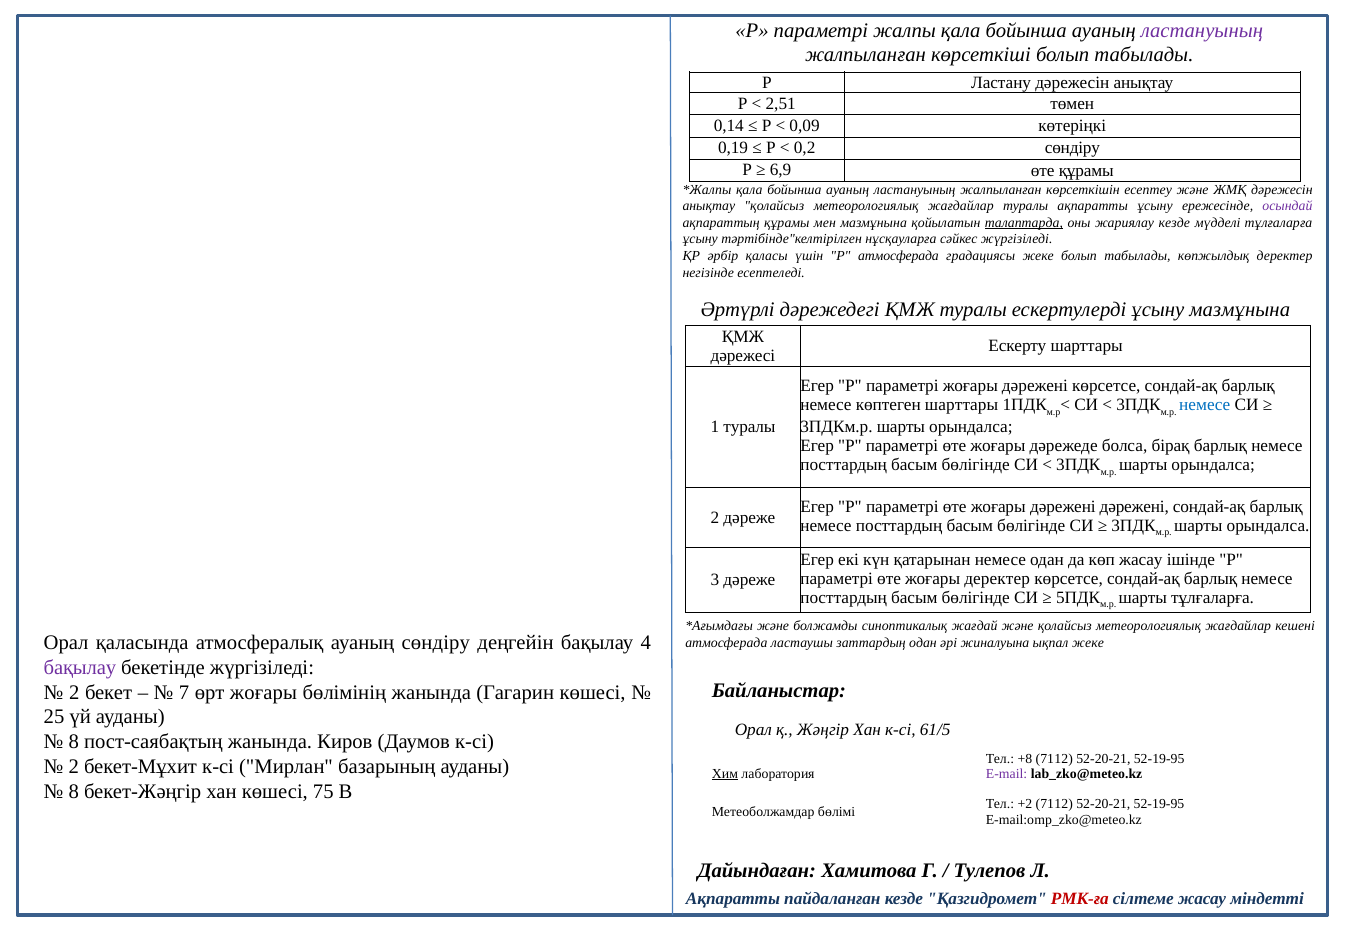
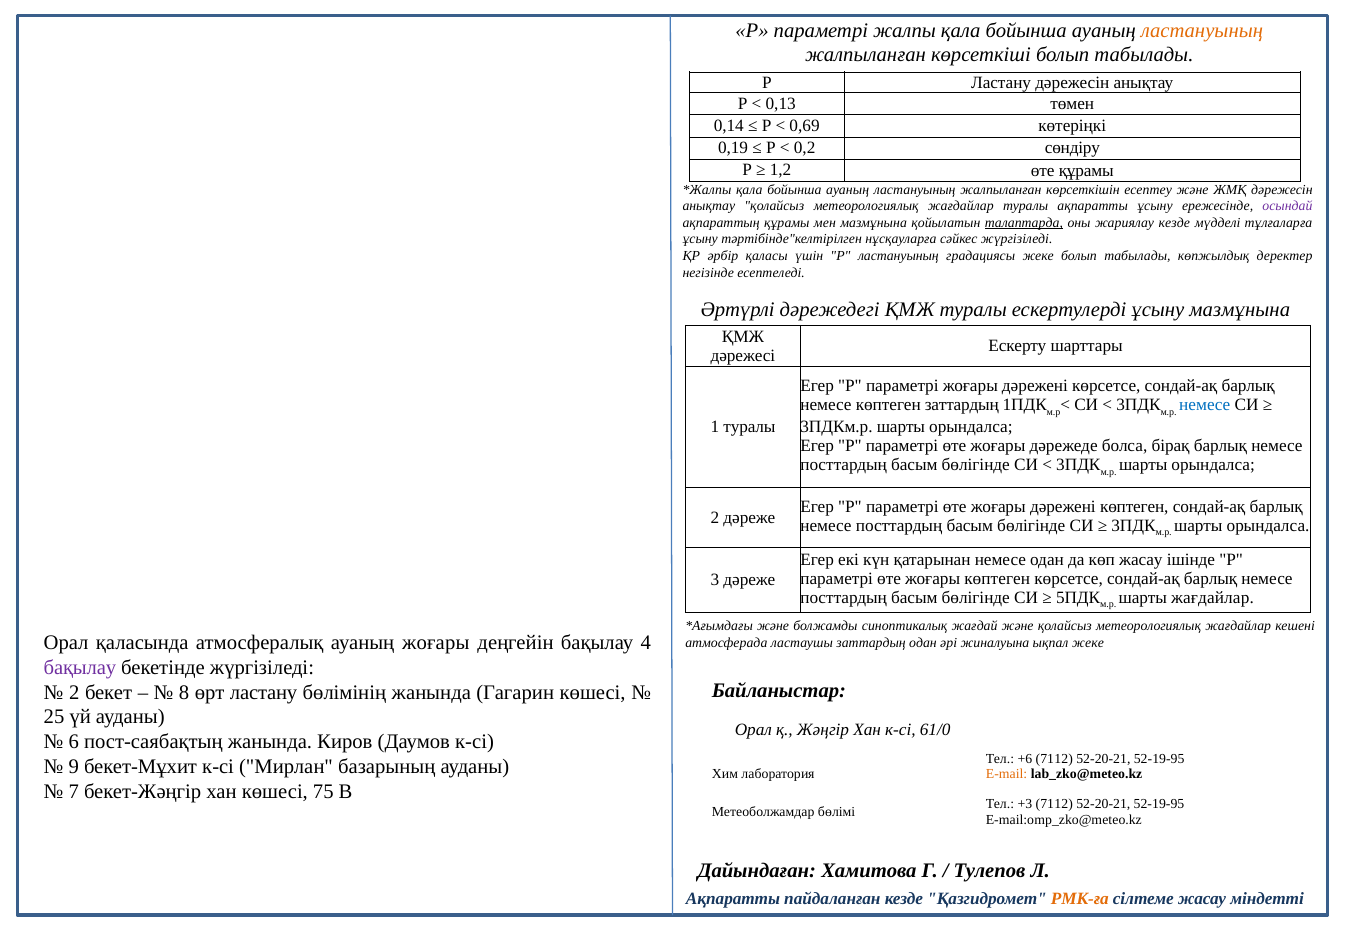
ластануының at (1202, 30) colour: purple -> orange
2,51: 2,51 -> 0,13
0,09: 0,09 -> 0,69
6,9: 6,9 -> 1,2
Р атмосферада: атмосферада -> ластануының
көптеген шарттары: шарттары -> заттардың
дәрежені дәрежені: дәрежені -> көптеген
жоғары деректер: деректер -> көптеген
шарты тұлғаларға: тұлғаларға -> жағдайлар
ауаның сөндіру: сөндіру -> жоғары
7: 7 -> 8
өрт жоғары: жоғары -> ластану
61/5: 61/5 -> 61/0
8 at (74, 742): 8 -> 6
+8: +8 -> +6
2 at (74, 767): 2 -> 9
Хим underline: present -> none
E-mail colour: purple -> orange
8 at (74, 792): 8 -> 7
+2: +2 -> +3
РМК-ға colour: red -> orange
